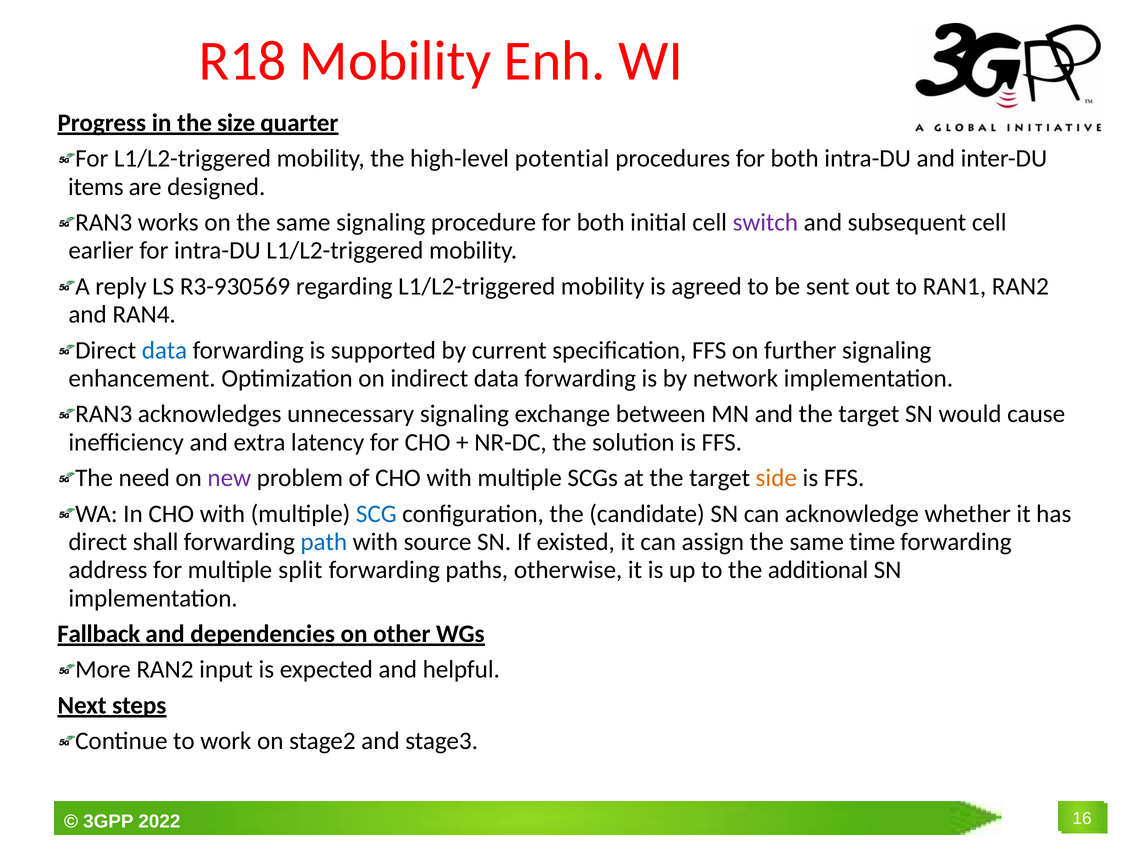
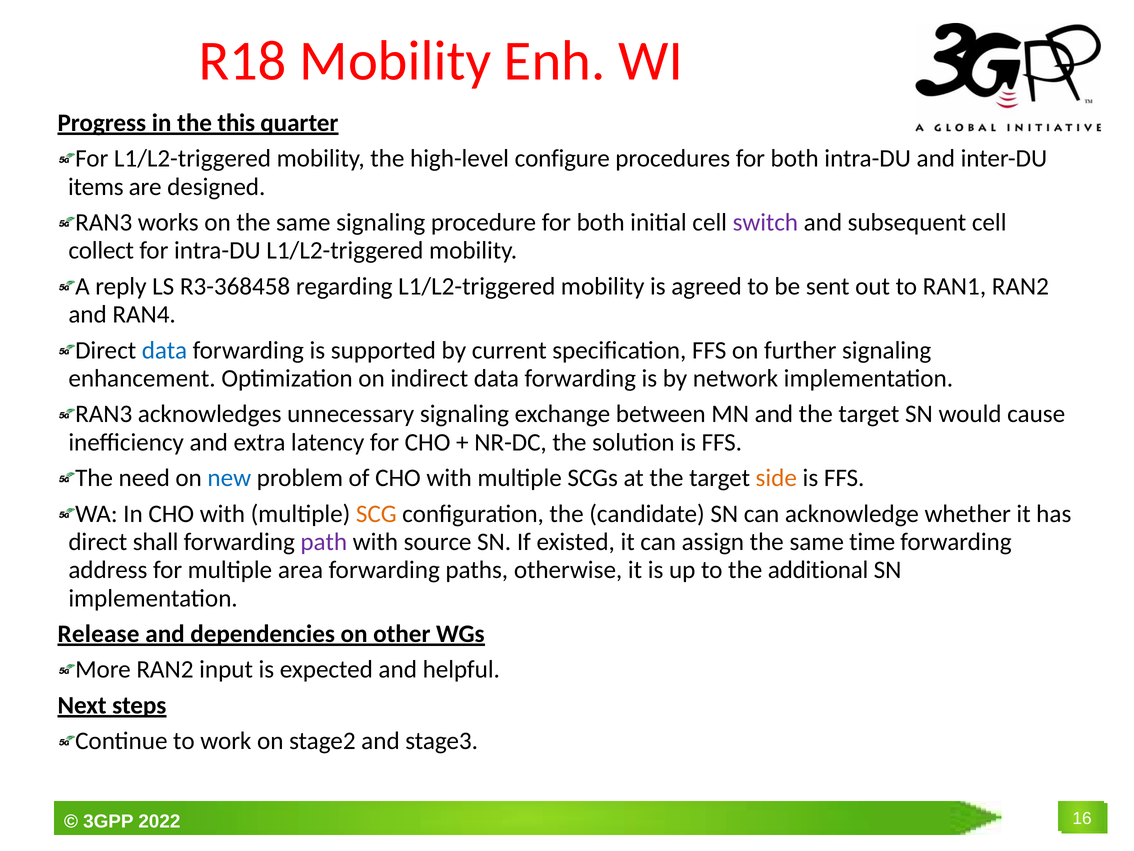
size: size -> this
potential: potential -> configure
earlier: earlier -> collect
R3-930569: R3-930569 -> R3-368458
new colour: purple -> blue
SCG colour: blue -> orange
path colour: blue -> purple
split: split -> area
Fallback: Fallback -> Release
